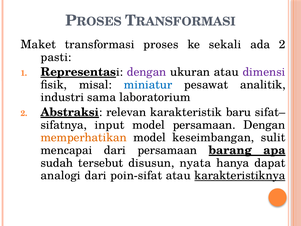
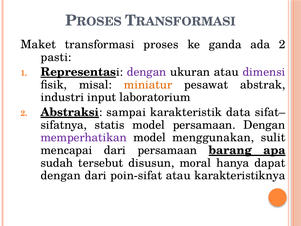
sekali: sekali -> ganda
miniatur colour: blue -> orange
analitik: analitik -> abstrak
sama: sama -> input
relevan: relevan -> sampai
baru: baru -> data
input: input -> statis
memperhatikan colour: orange -> purple
keseimbangan: keseimbangan -> menggunakan
nyata: nyata -> moral
analogi at (61, 175): analogi -> dengan
karakteristiknya underline: present -> none
